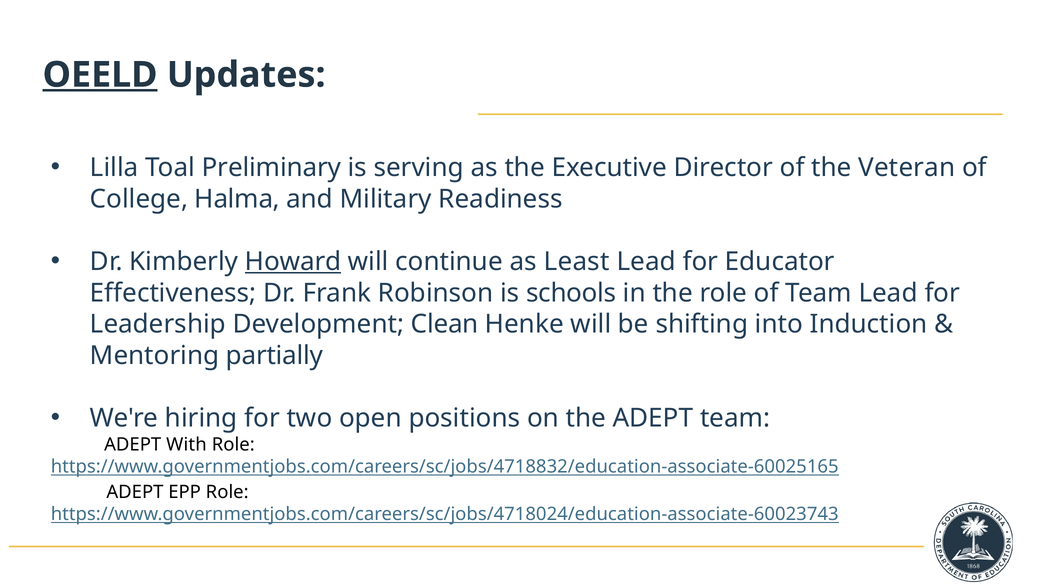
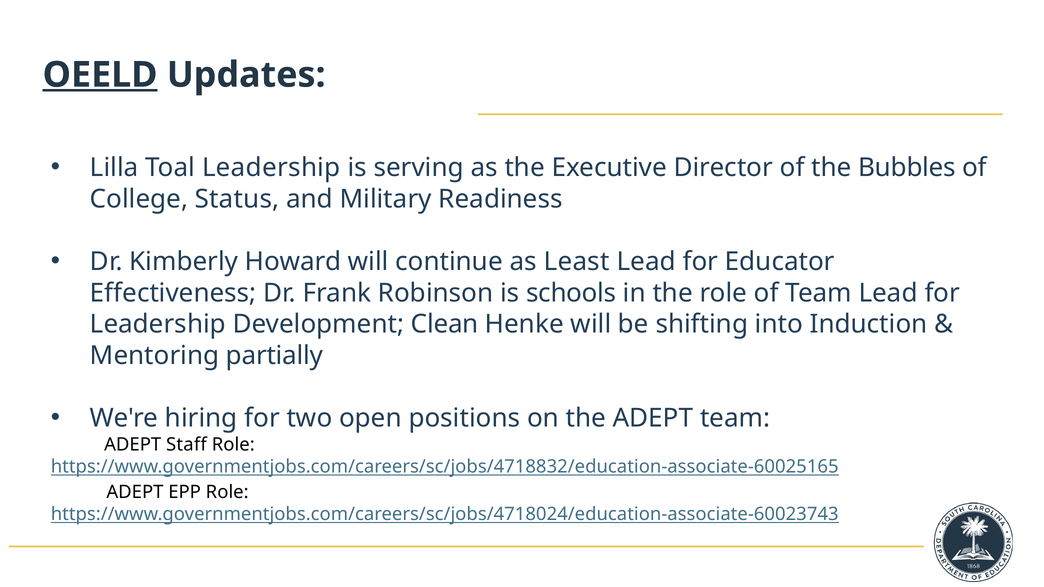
Toal Preliminary: Preliminary -> Leadership
Veteran: Veteran -> Bubbles
Halma: Halma -> Status
Howard underline: present -> none
With: With -> Staff
